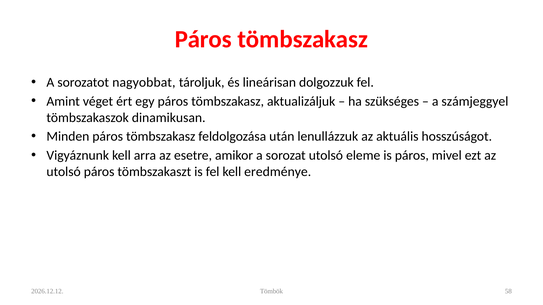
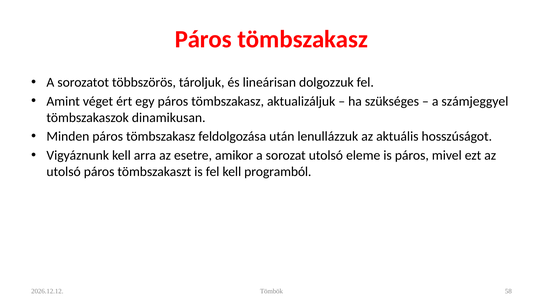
nagyobbat: nagyobbat -> többszörös
eredménye: eredménye -> programból
